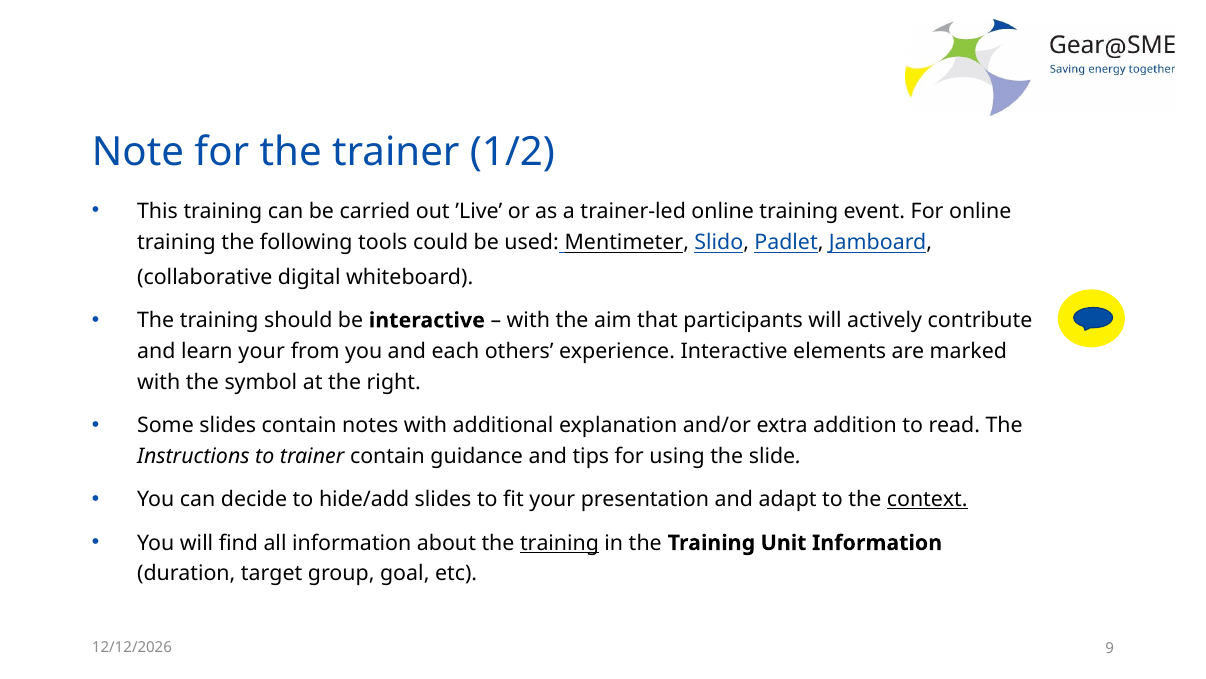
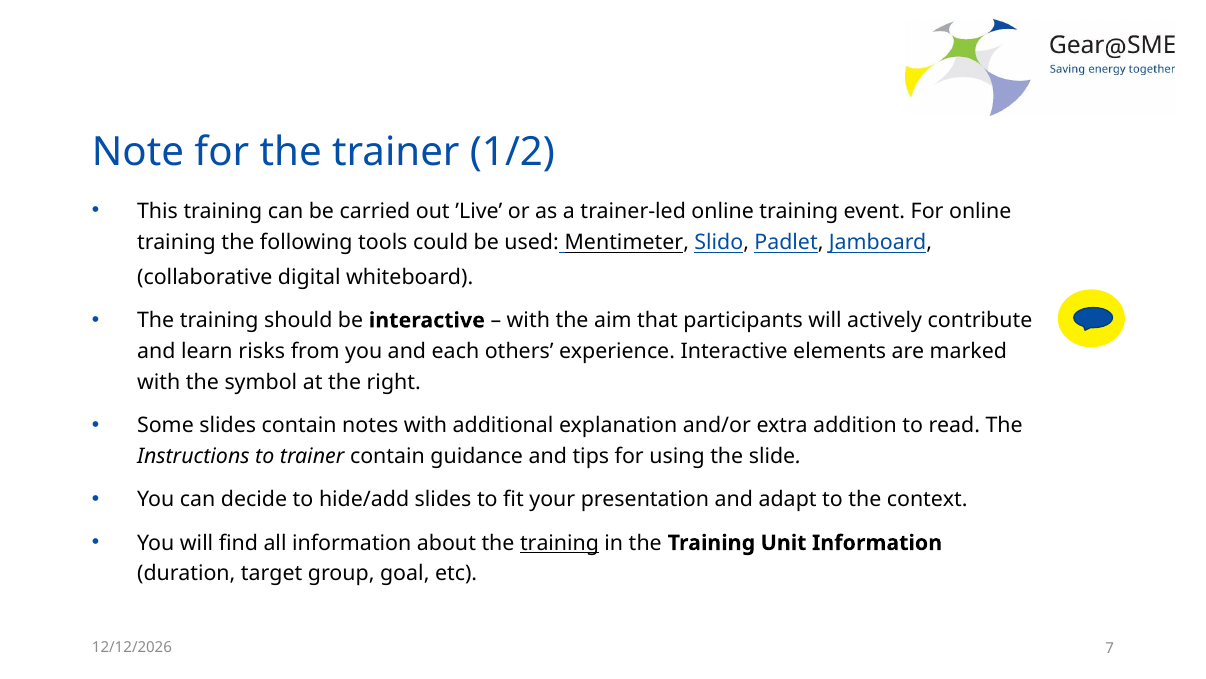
learn your: your -> risks
context underline: present -> none
9: 9 -> 7
